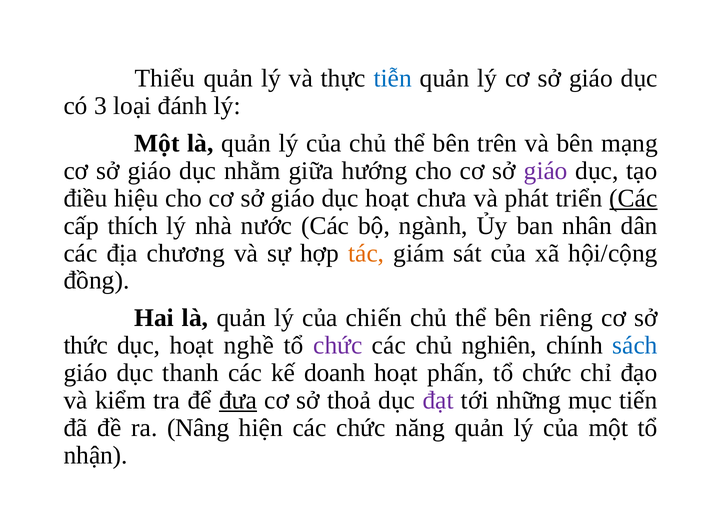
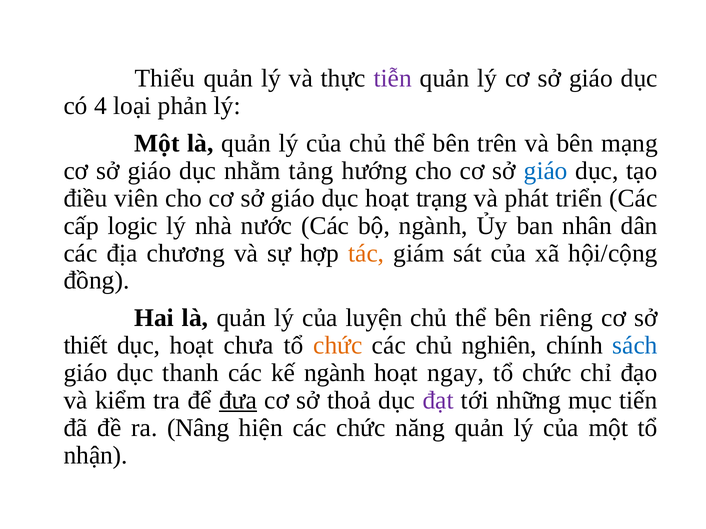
tiễn colour: blue -> purple
3: 3 -> 4
đánh: đánh -> phản
giữa: giữa -> tảng
giáo at (546, 171) colour: purple -> blue
hiệu: hiệu -> viên
chưa: chưa -> trạng
Các at (633, 198) underline: present -> none
thích: thích -> logic
chiến: chiến -> luyện
thức: thức -> thiết
nghề: nghề -> chưa
chức at (338, 346) colour: purple -> orange
kế doanh: doanh -> ngành
phấn: phấn -> ngay
